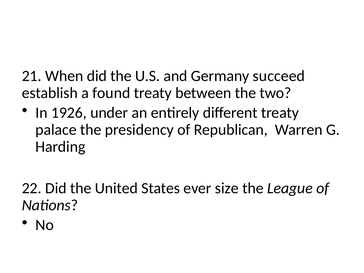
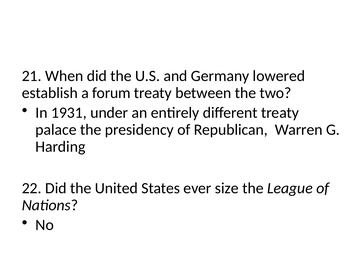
succeed: succeed -> lowered
found: found -> forum
1926: 1926 -> 1931
